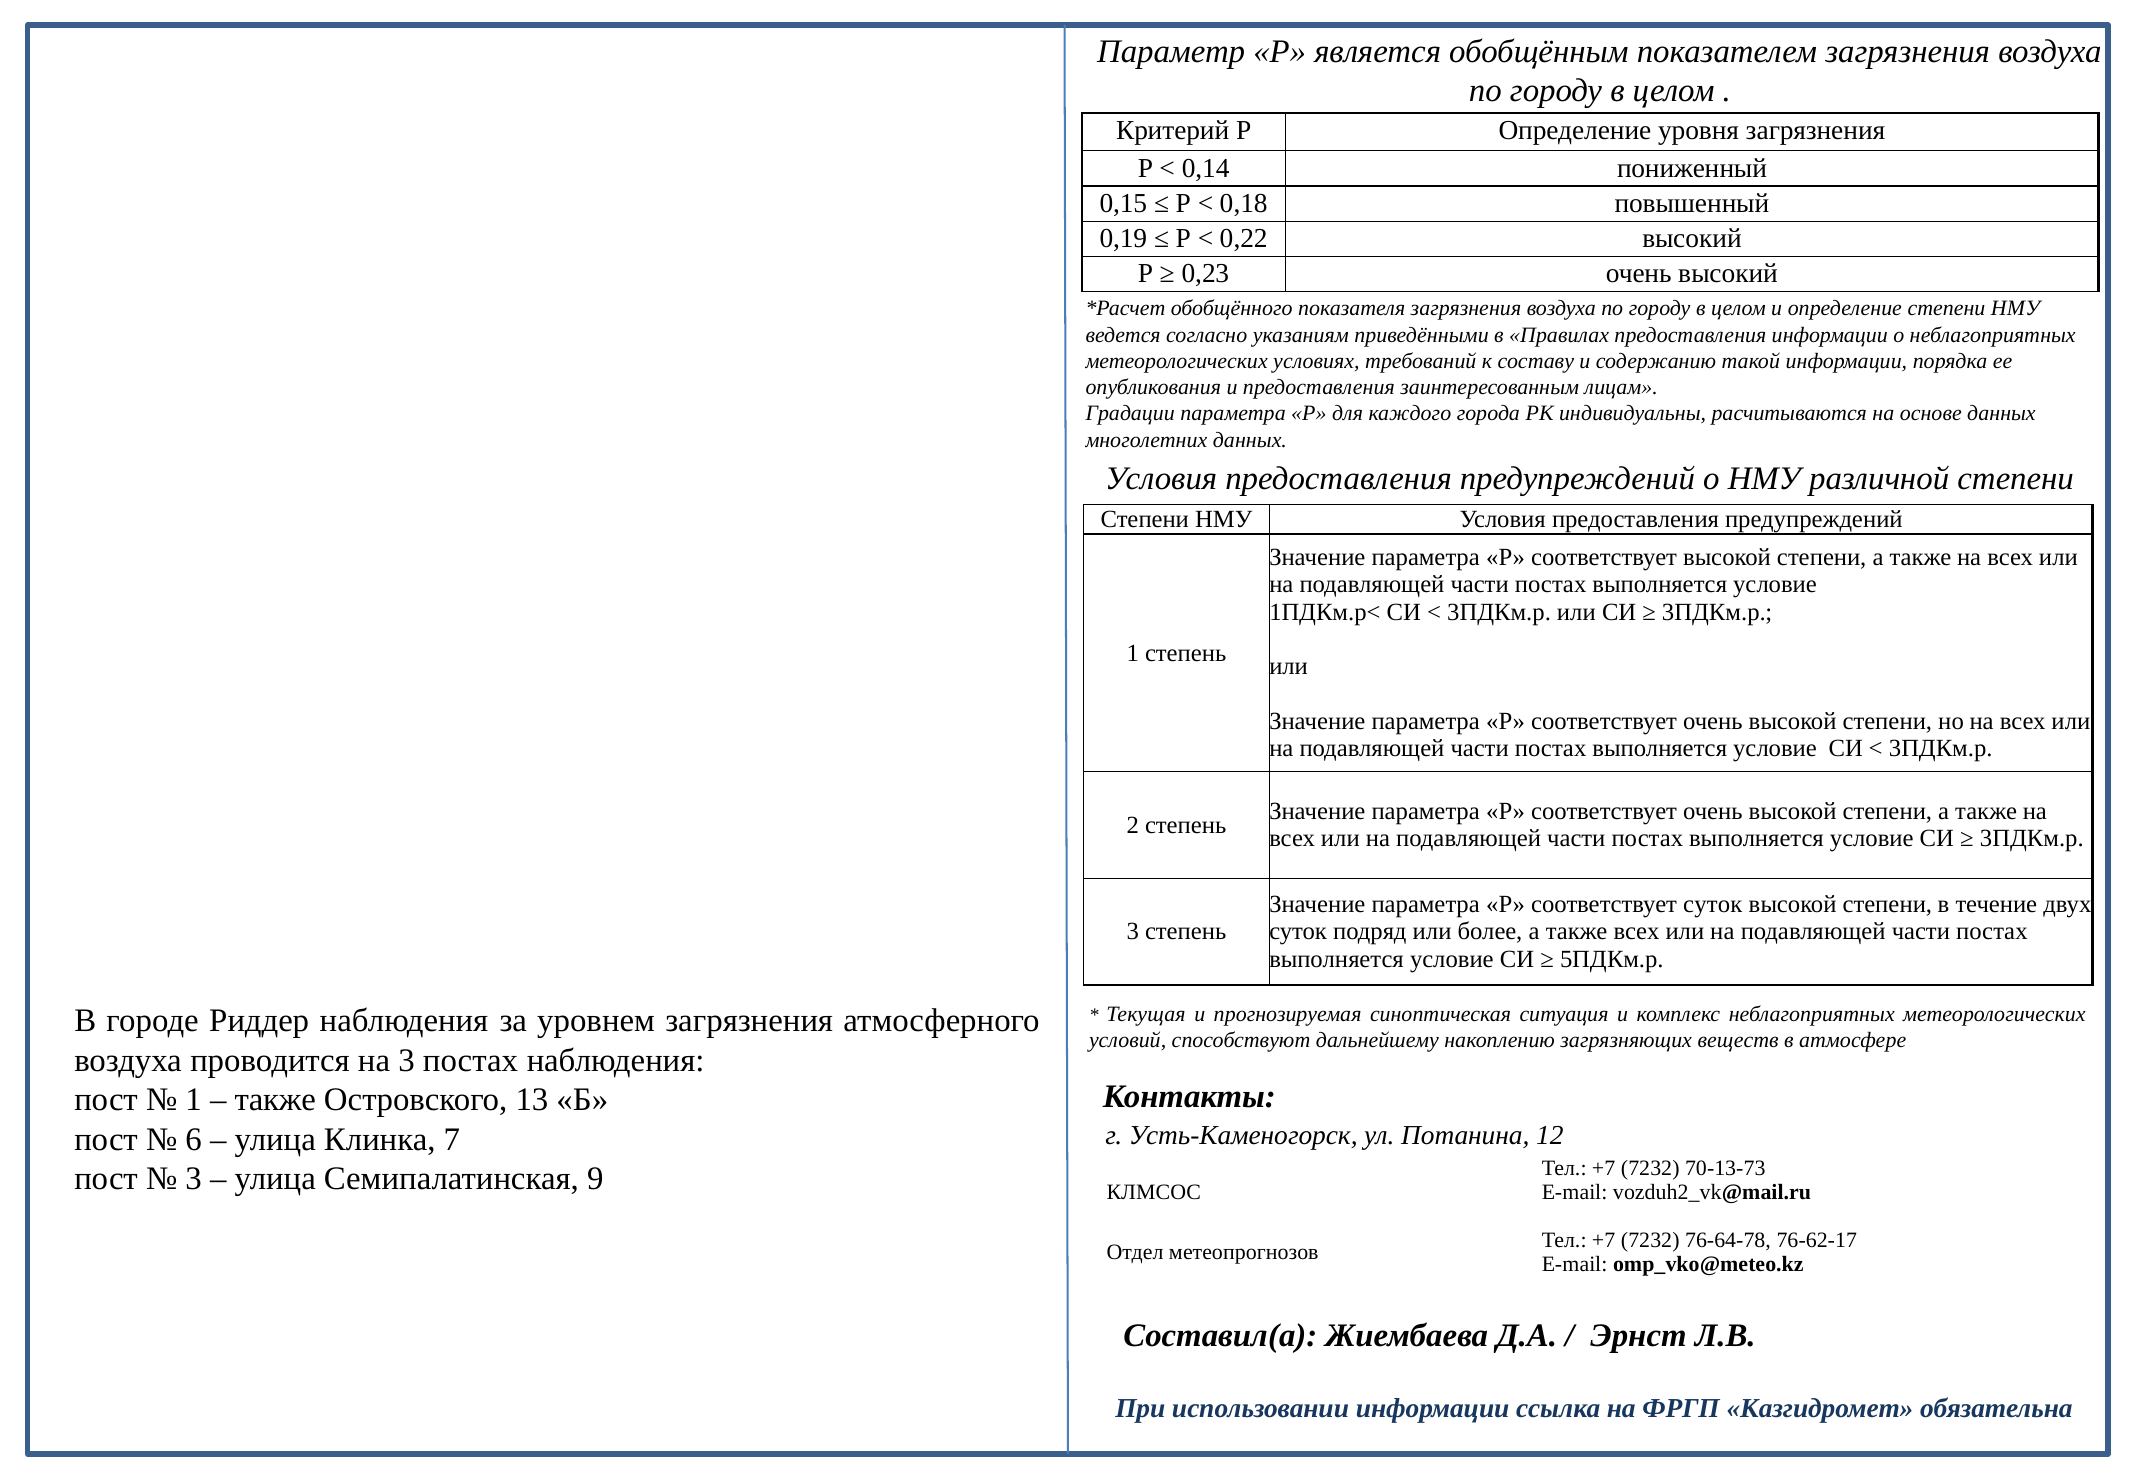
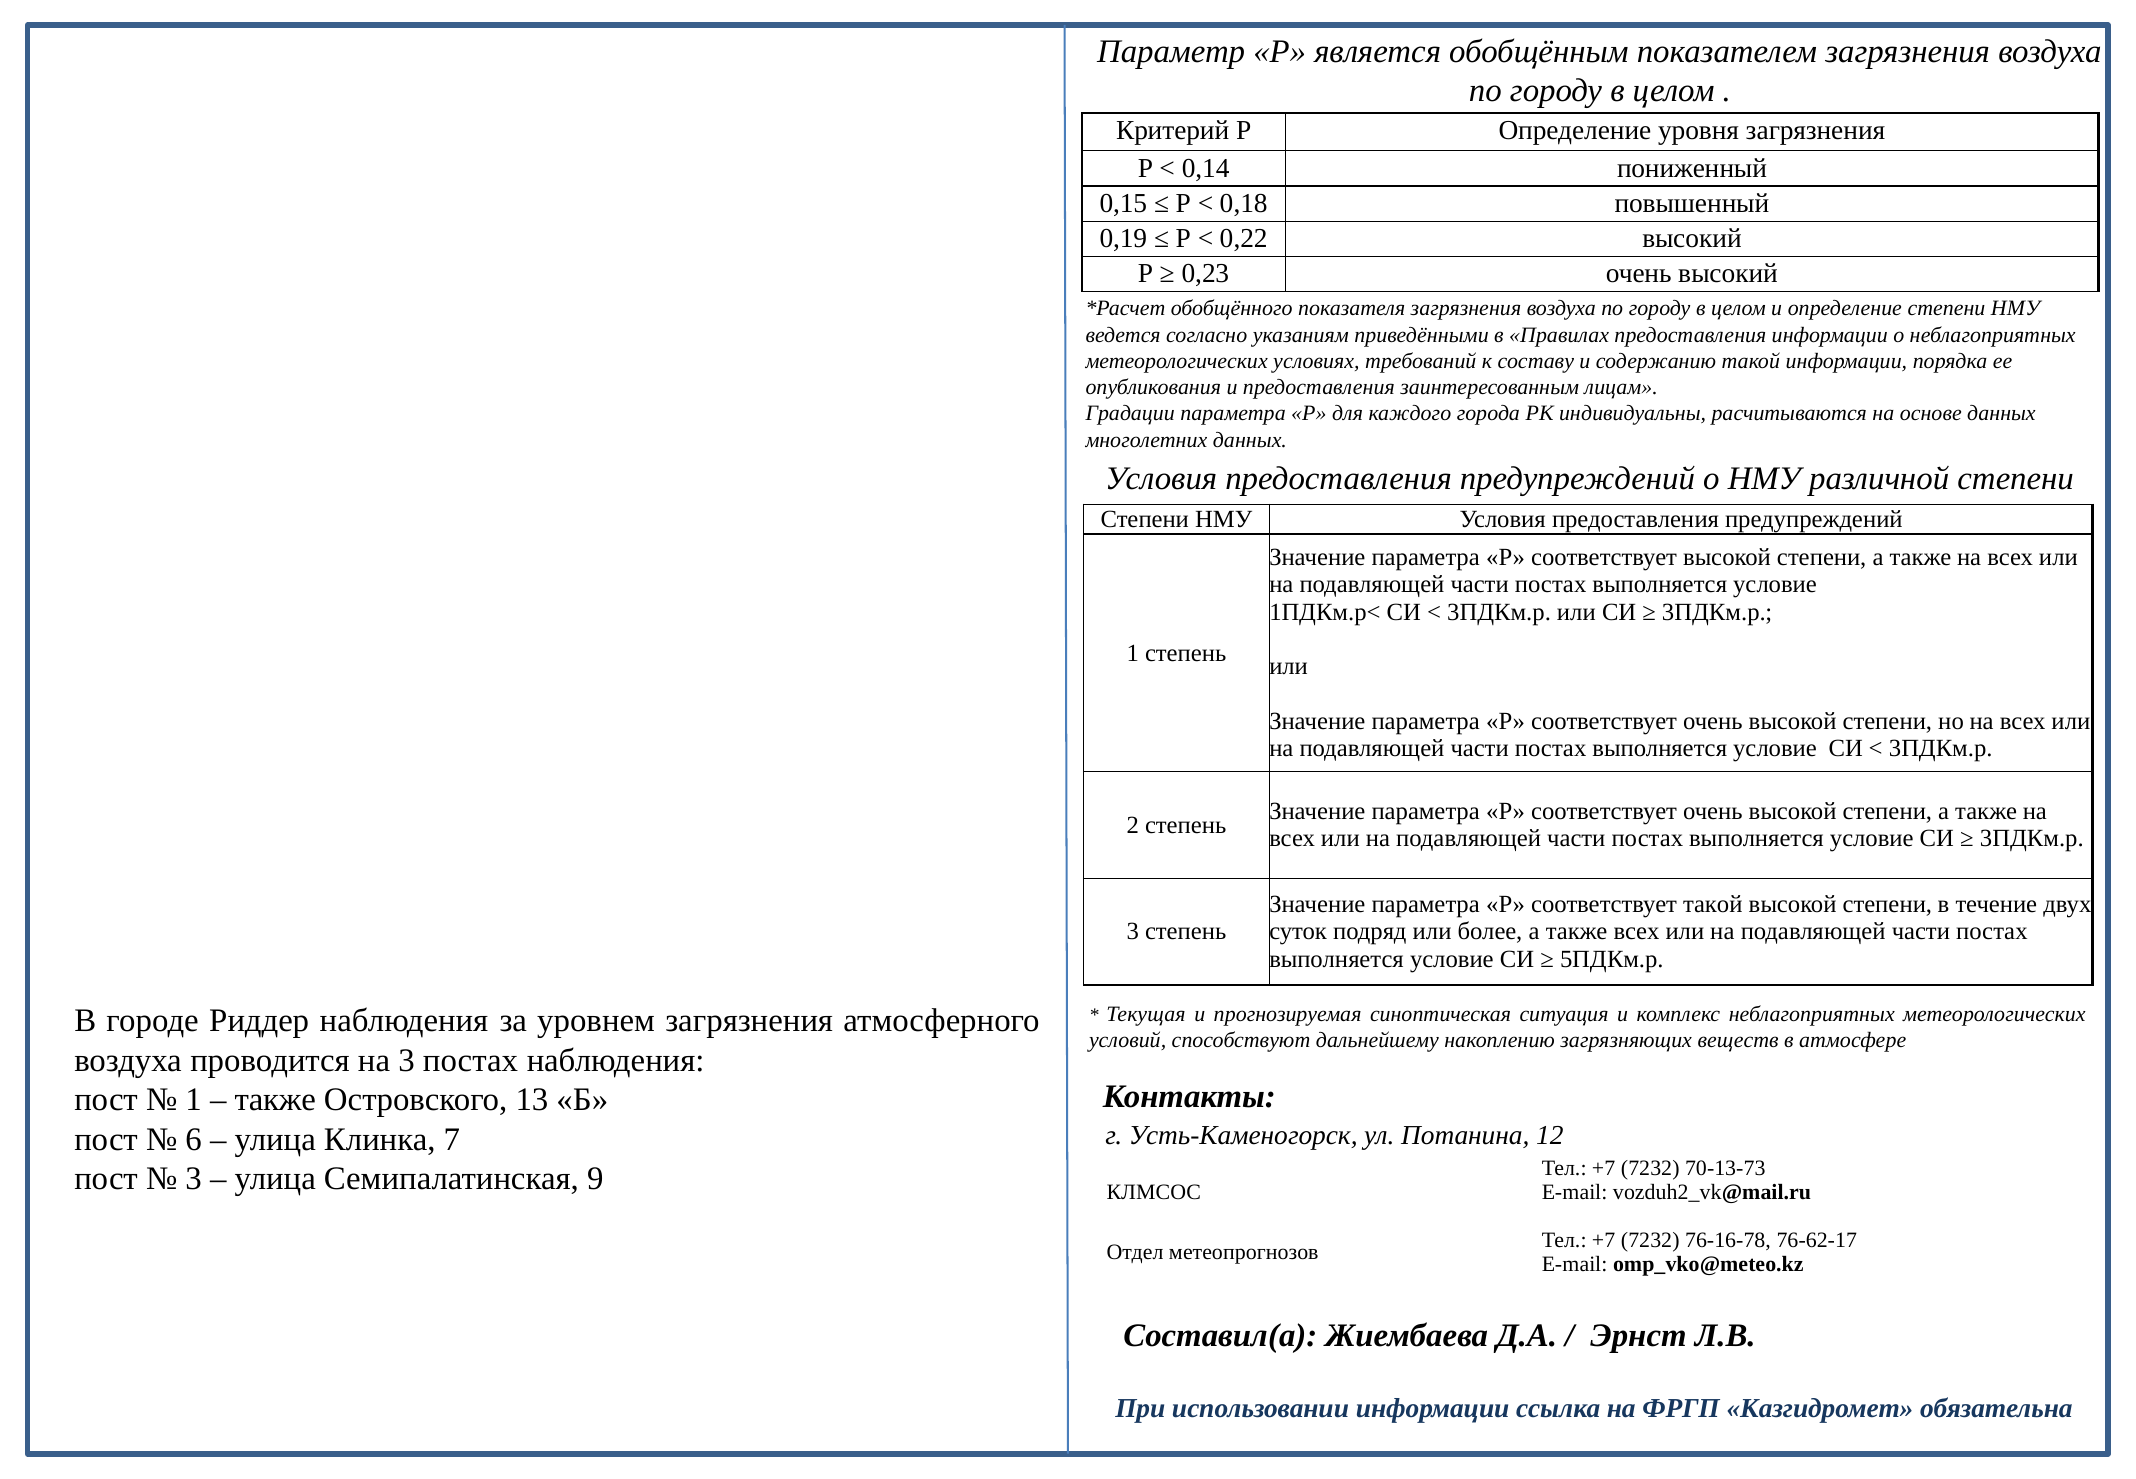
соответствует суток: суток -> такой
76-64-78: 76-64-78 -> 76-16-78
